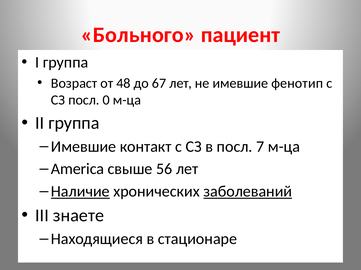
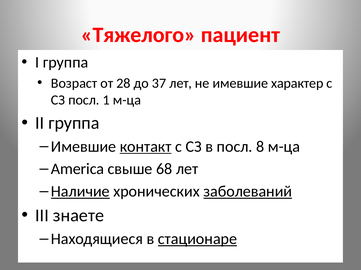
Больного: Больного -> Тяжелого
48: 48 -> 28
67: 67 -> 37
фенотип: фенотип -> характер
0: 0 -> 1
контакт underline: none -> present
7: 7 -> 8
56: 56 -> 68
стационаре underline: none -> present
